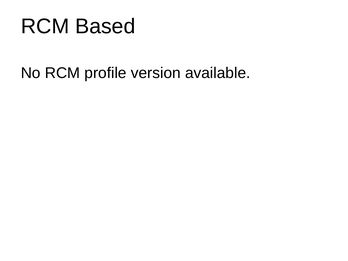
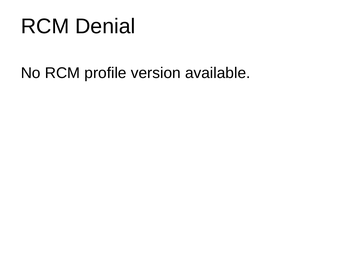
Based: Based -> Denial
